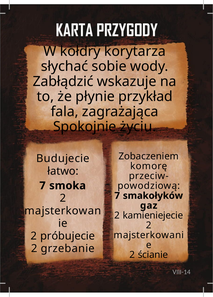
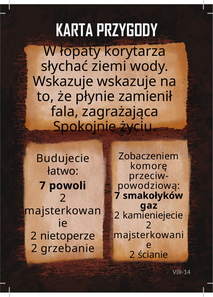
kołdry: kołdry -> łopaty
sobie: sobie -> ziemi
Zabłądzić at (63, 81): Zabłądzić -> Wskazuje
przykład: przykład -> zamienił
smoka: smoka -> powoli
próbujecie: próbujecie -> nietoperze
